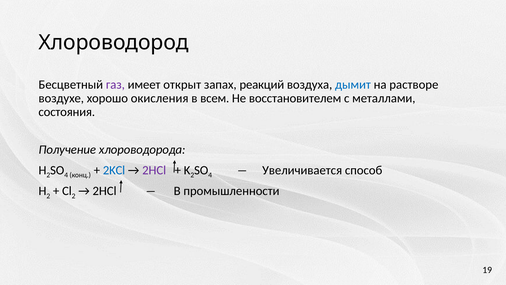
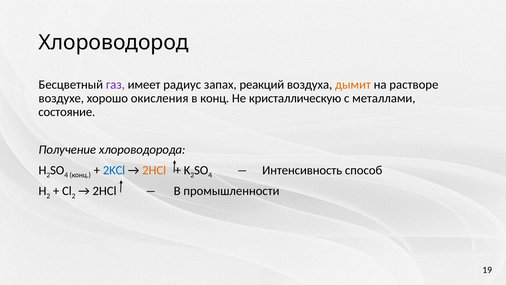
открыт: открыт -> радиус
дымит colour: blue -> orange
в всем: всем -> конц
восстановителем: восстановителем -> кристаллическую
состояния: состояния -> состояние
2HCl at (154, 170) colour: purple -> orange
Увеличивается: Увеличивается -> Интенсивность
